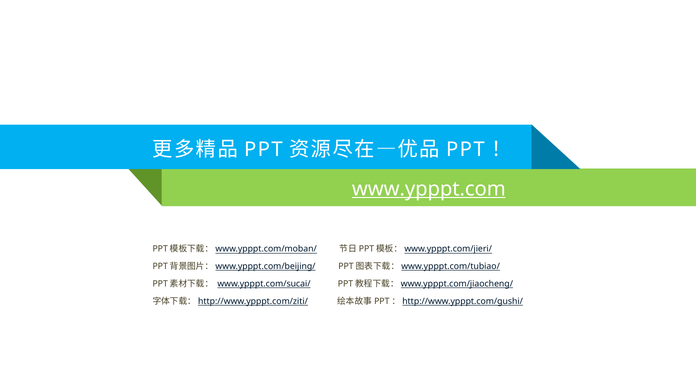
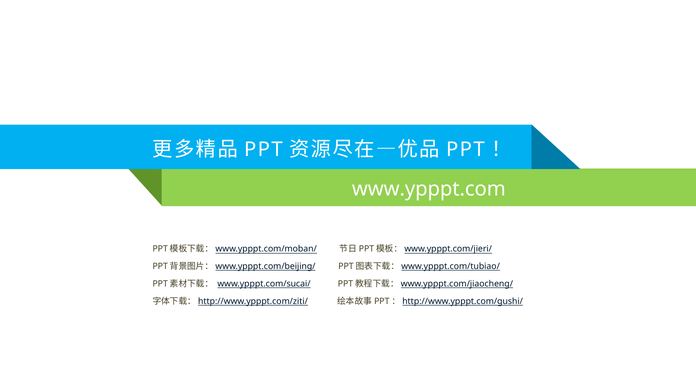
www.ypppt.com underline: present -> none
